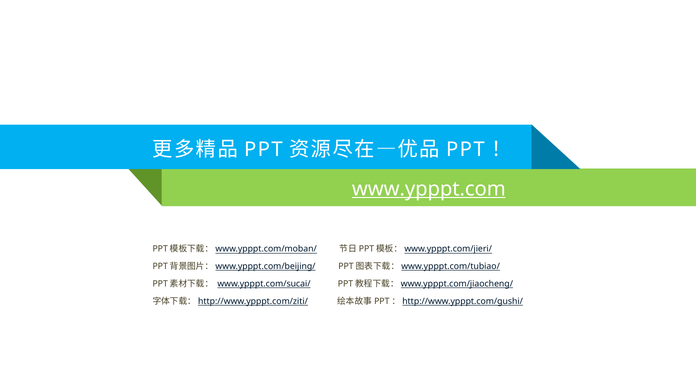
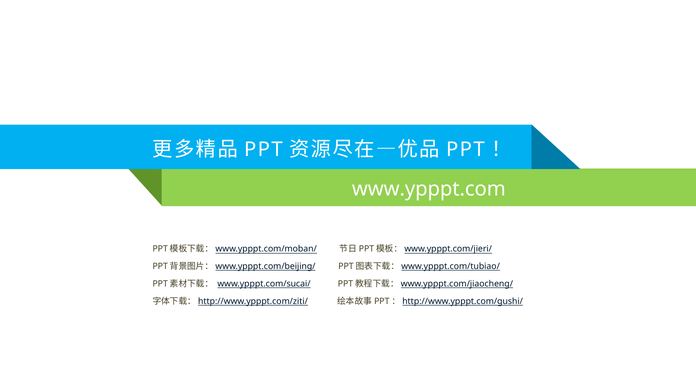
www.ypppt.com underline: present -> none
